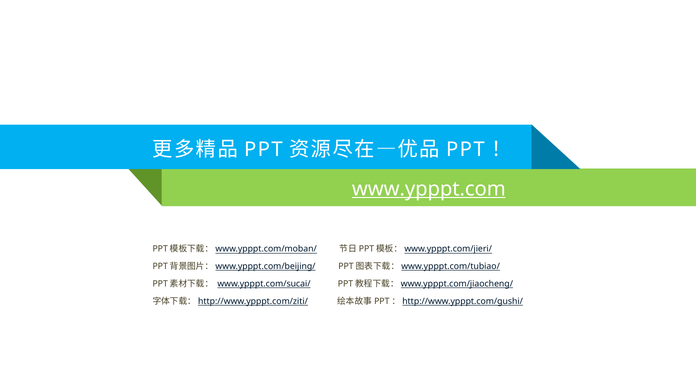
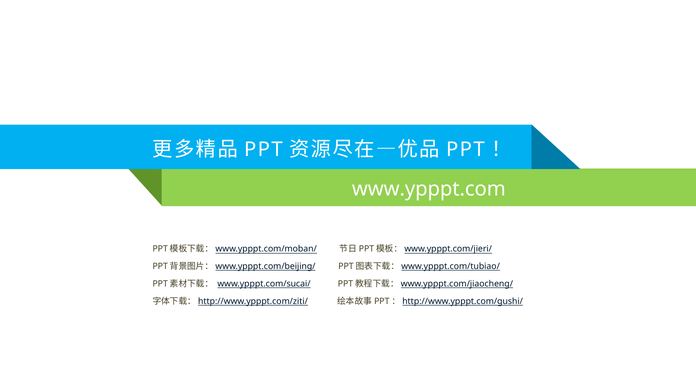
www.ypppt.com underline: present -> none
